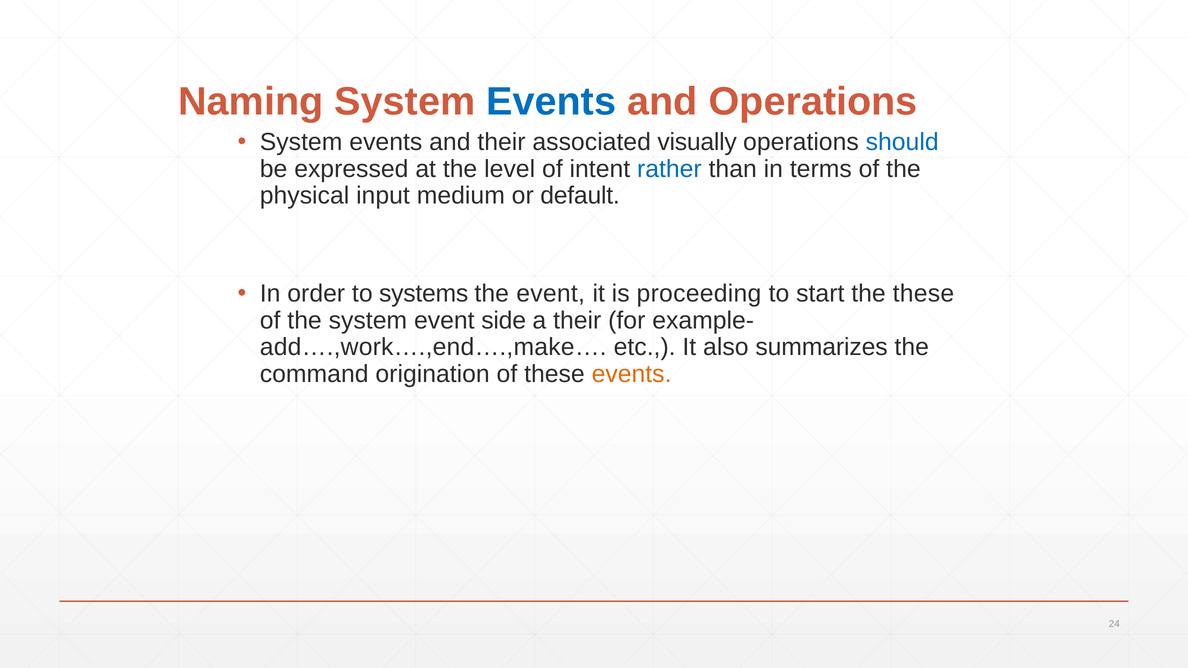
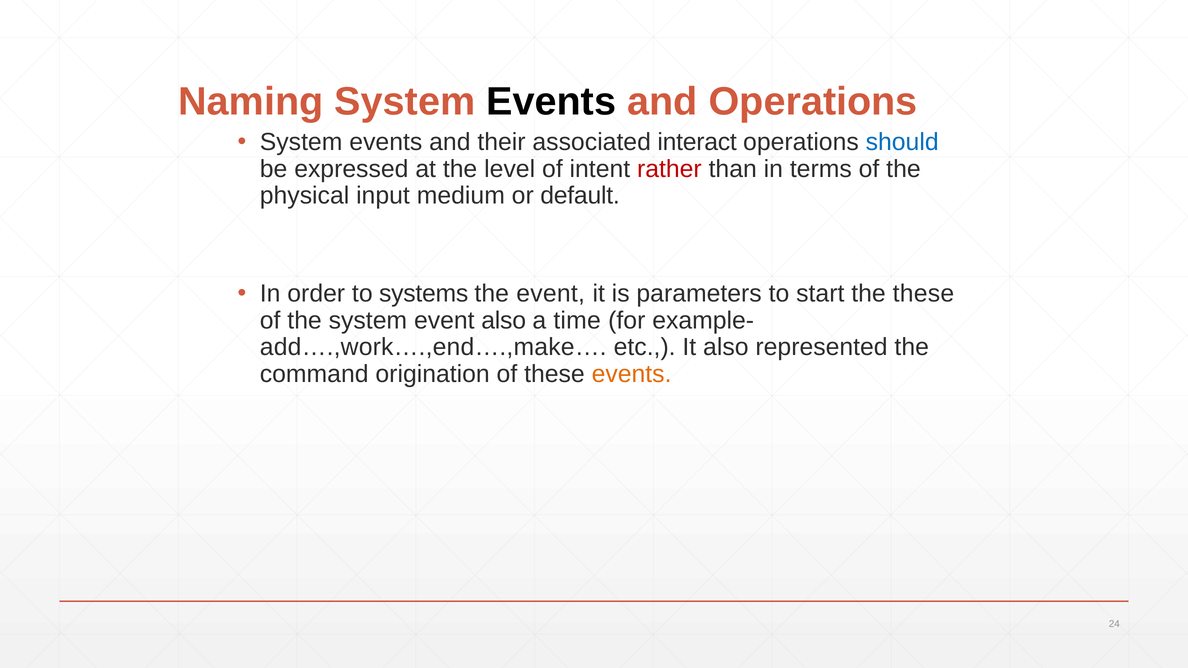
Events at (551, 102) colour: blue -> black
visually: visually -> interact
rather colour: blue -> red
proceeding: proceeding -> parameters
event side: side -> also
a their: their -> time
summarizes: summarizes -> represented
